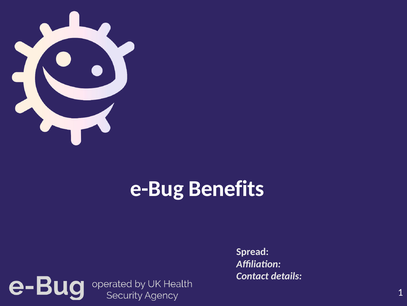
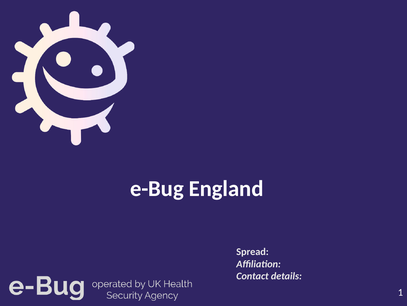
Benefits: Benefits -> England
